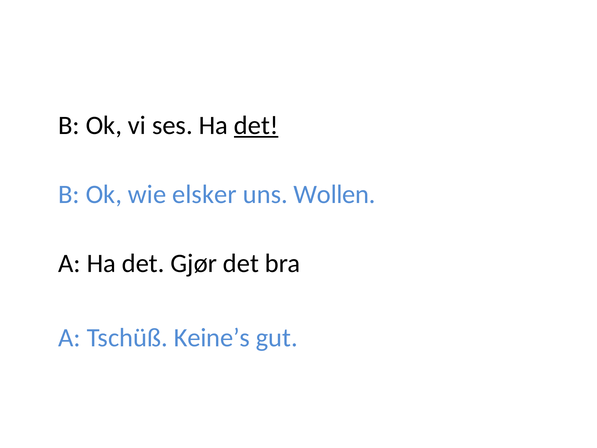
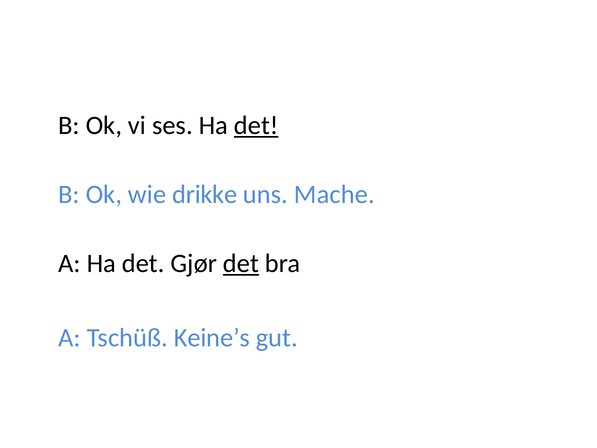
elsker: elsker -> drikke
Wollen: Wollen -> Mache
det at (241, 263) underline: none -> present
